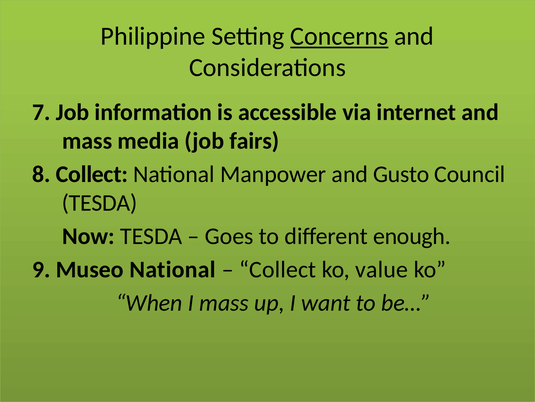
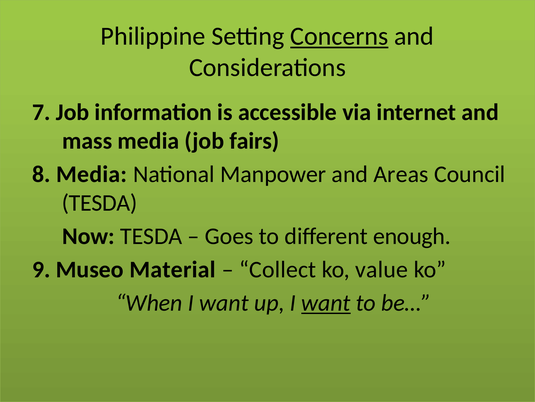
8 Collect: Collect -> Media
Gusto: Gusto -> Areas
Museo National: National -> Material
When I mass: mass -> want
want at (326, 303) underline: none -> present
